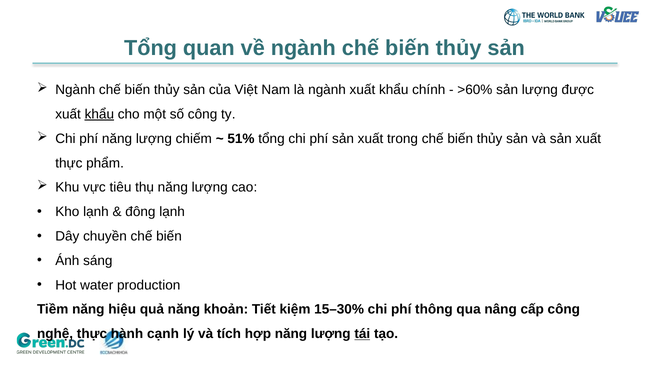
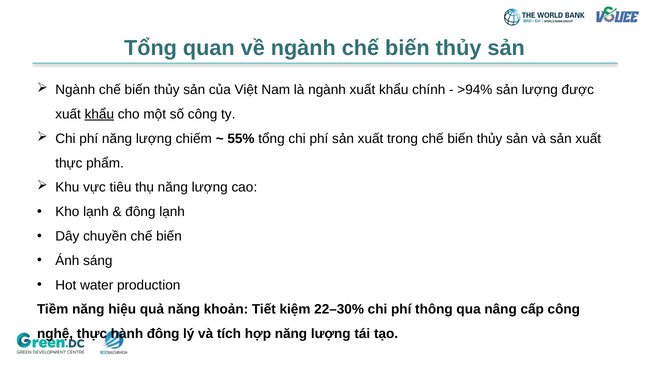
>60%: >60% -> >94%
51%: 51% -> 55%
15–30%: 15–30% -> 22–30%
hành cạnh: cạnh -> đông
tái underline: present -> none
